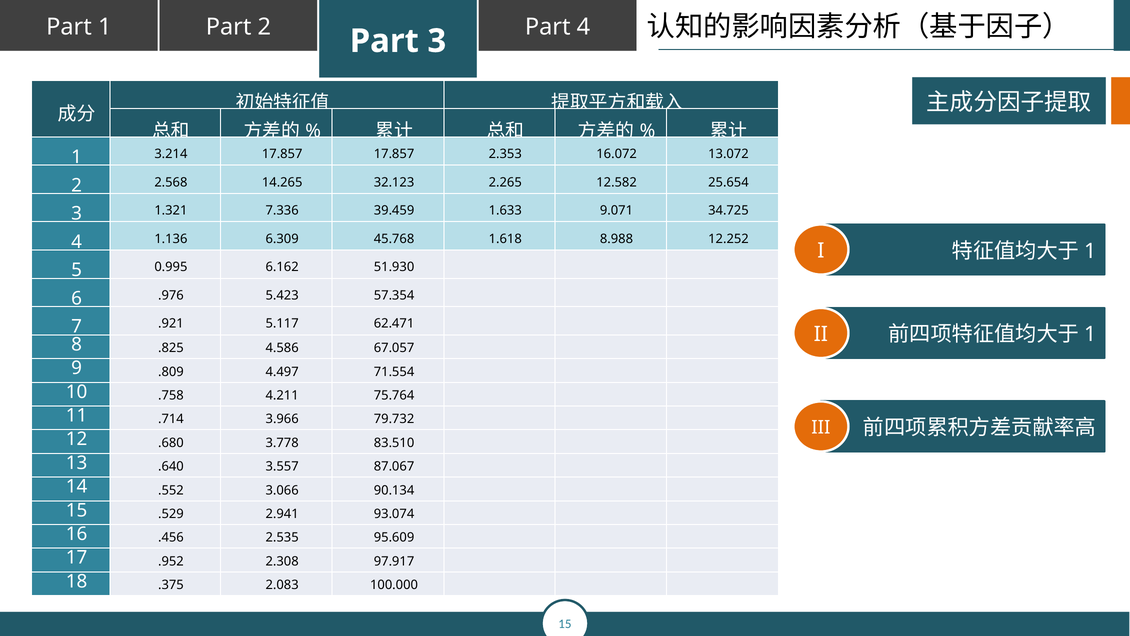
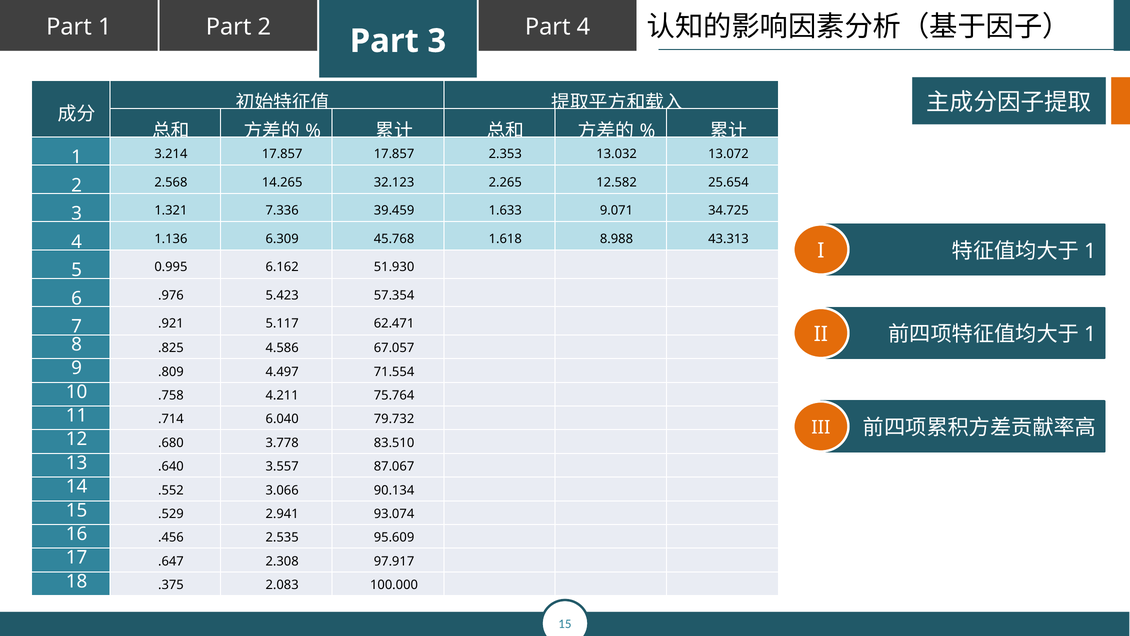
16.072: 16.072 -> 13.032
12.252: 12.252 -> 43.313
3.966: 3.966 -> 6.040
.952: .952 -> .647
